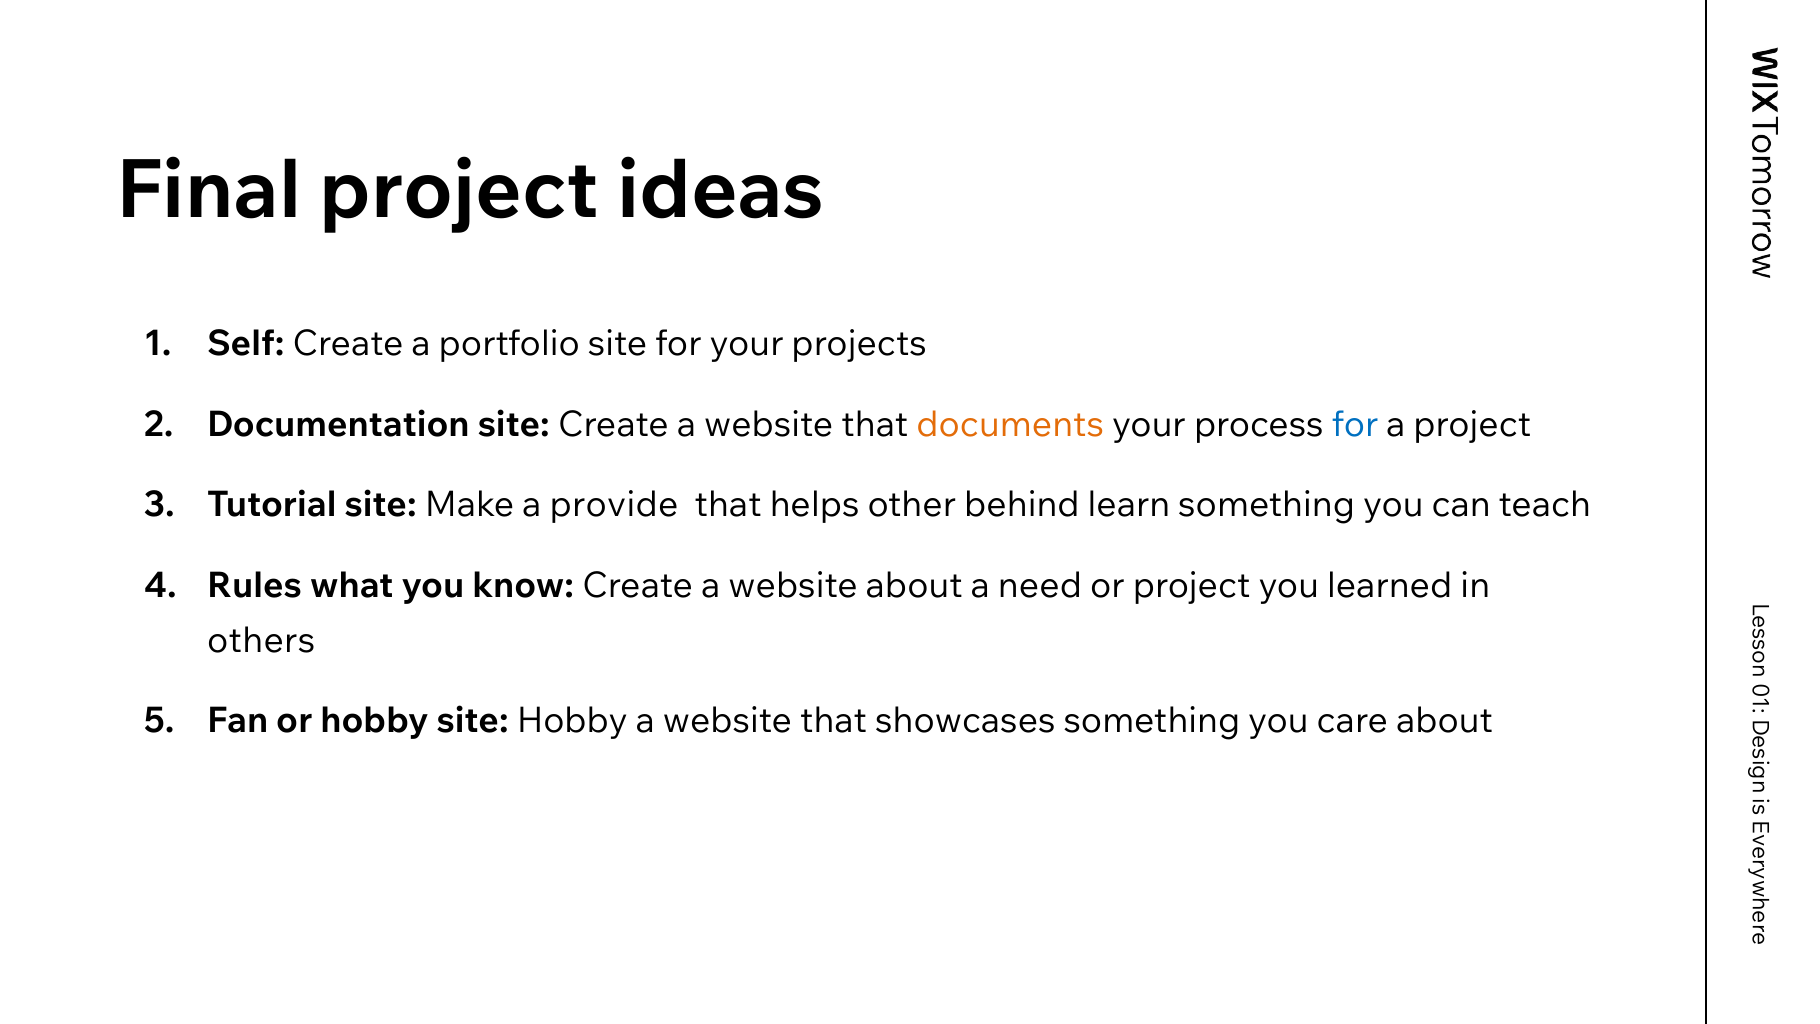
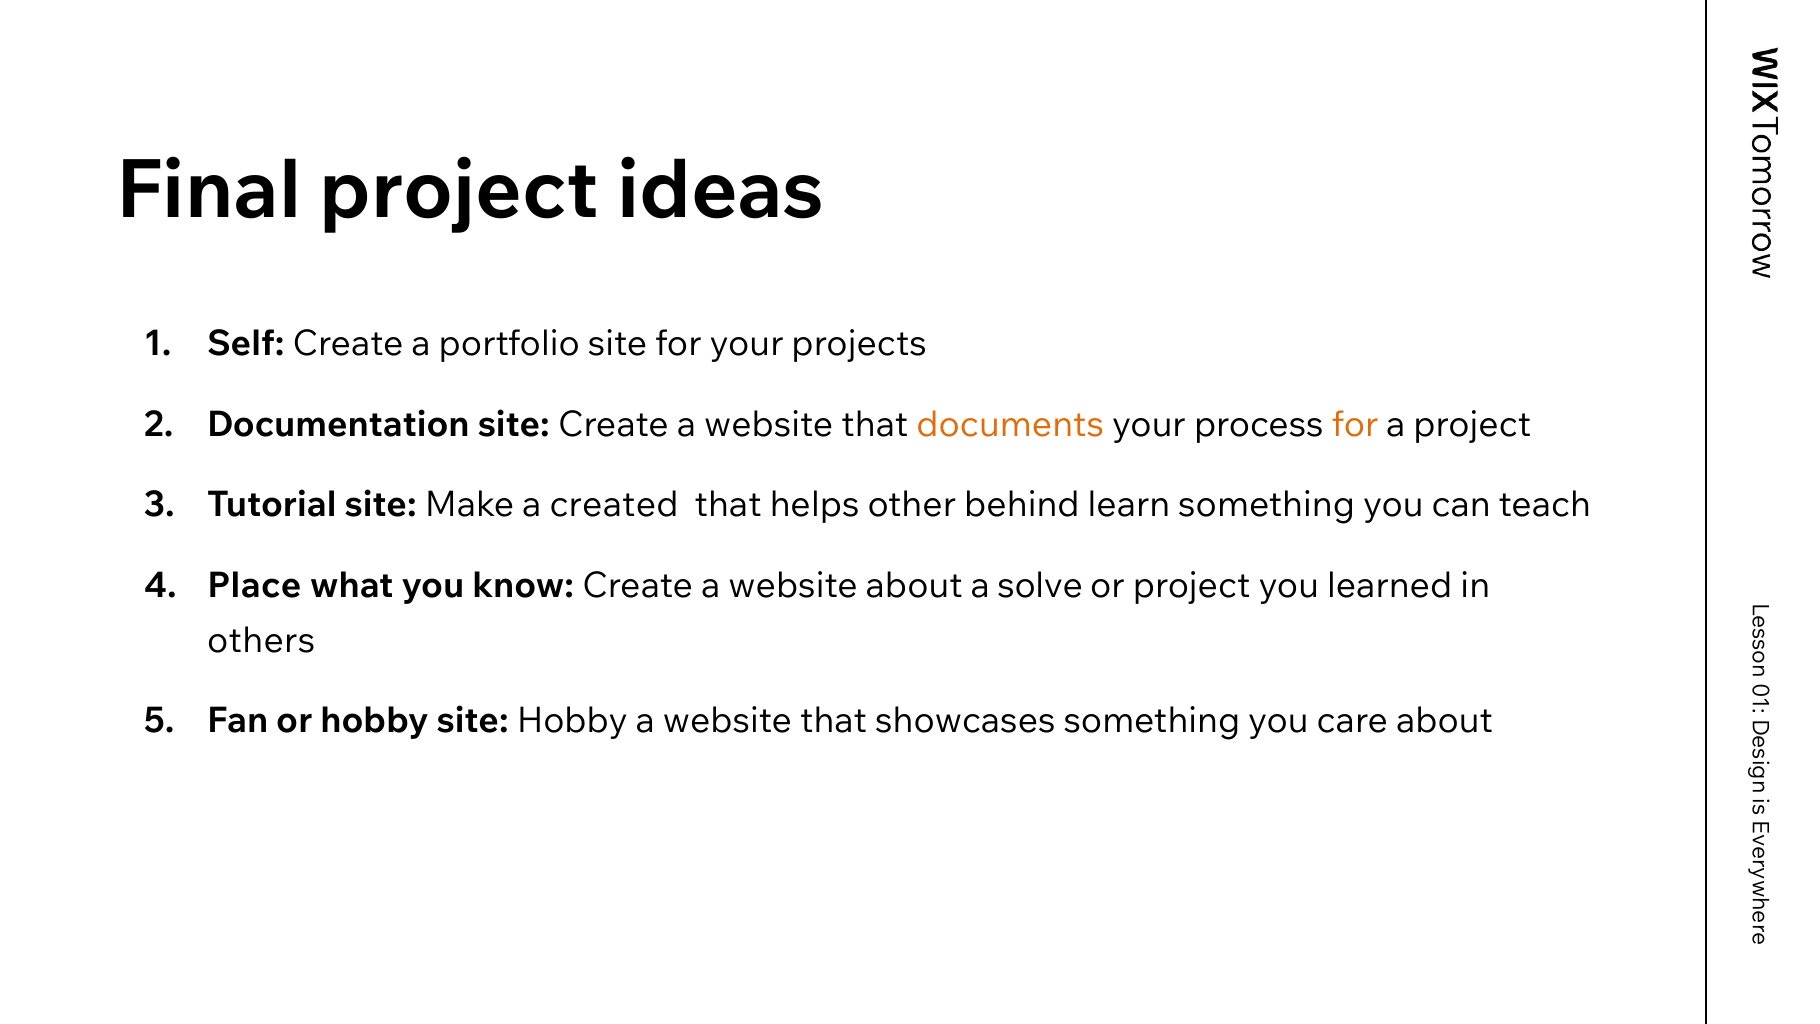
for at (1355, 425) colour: blue -> orange
provide: provide -> created
Rules: Rules -> Place
need: need -> solve
